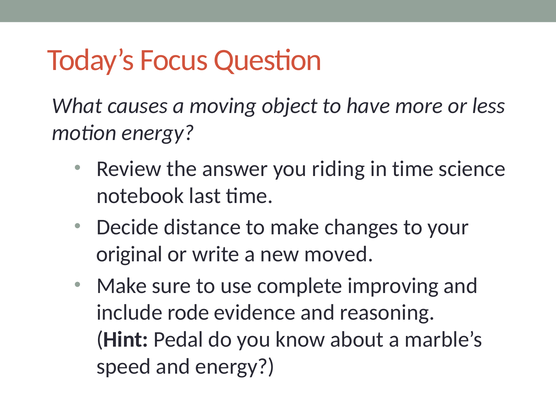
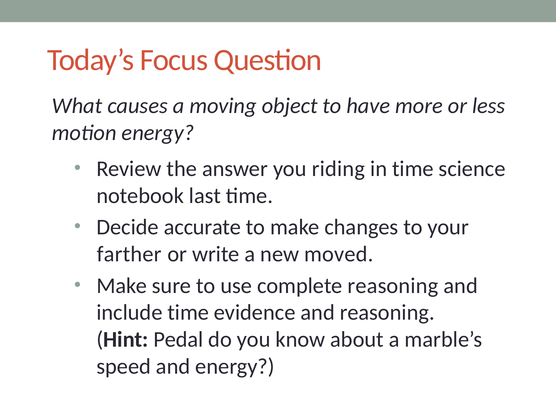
distance: distance -> accurate
original: original -> farther
complete improving: improving -> reasoning
include rode: rode -> time
